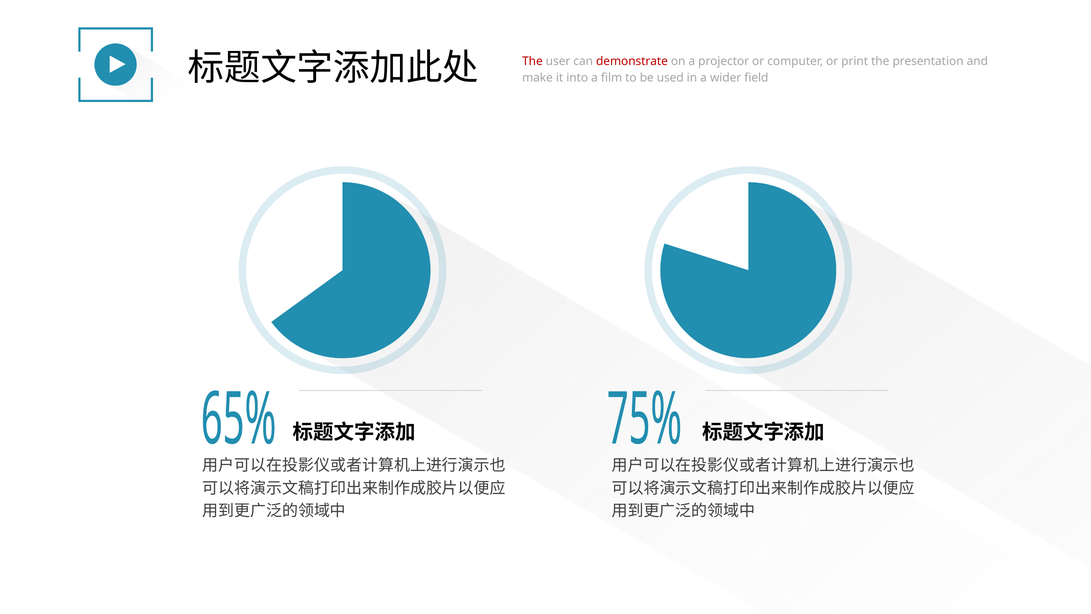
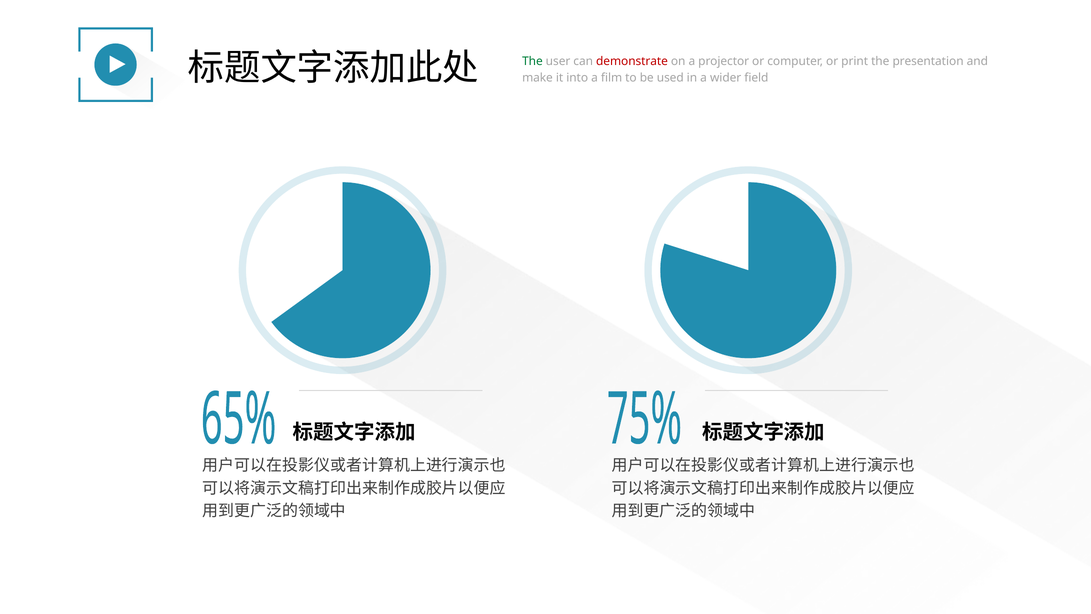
The at (532, 61) colour: red -> green
